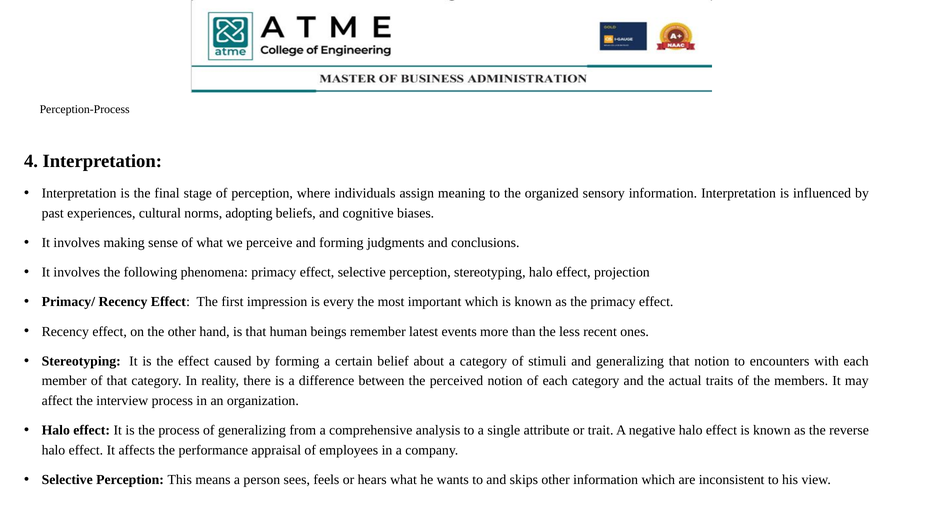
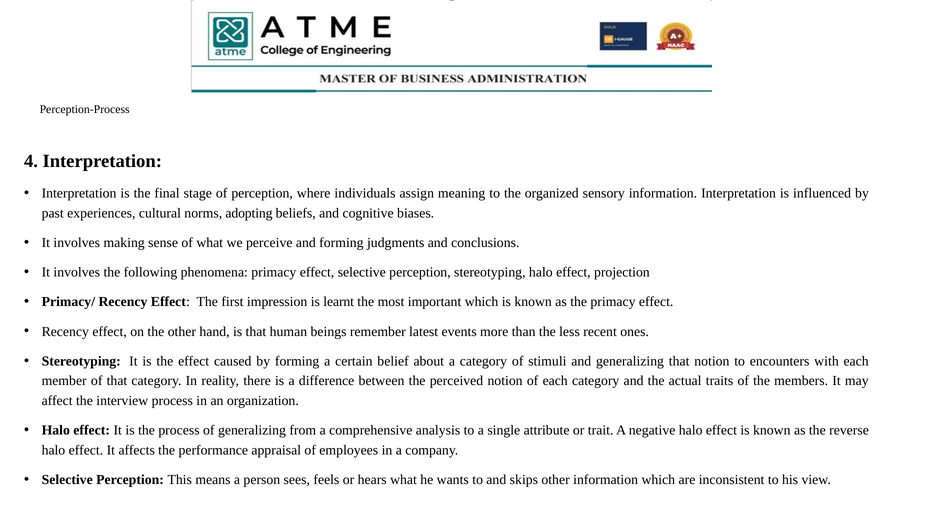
every: every -> learnt
